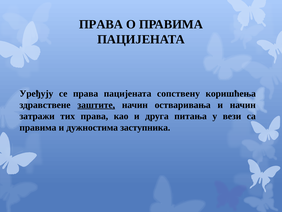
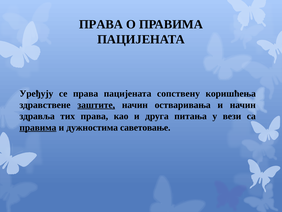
затражи: затражи -> здравља
правима at (38, 127) underline: none -> present
заступника: заступника -> саветовање
